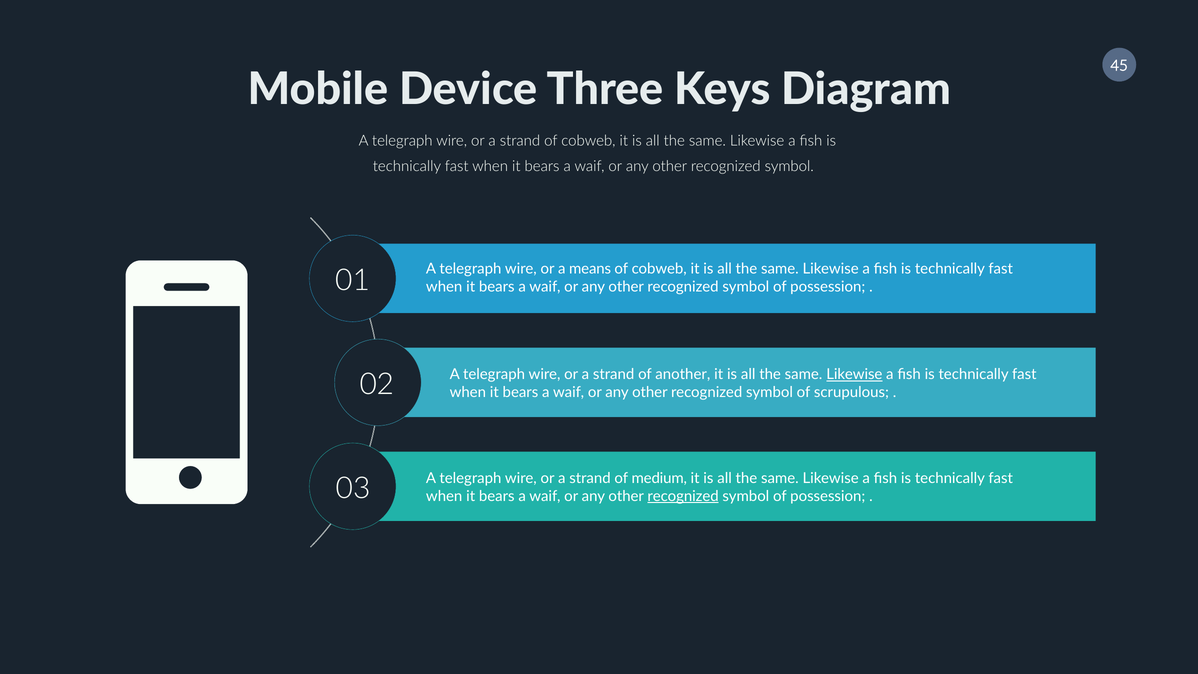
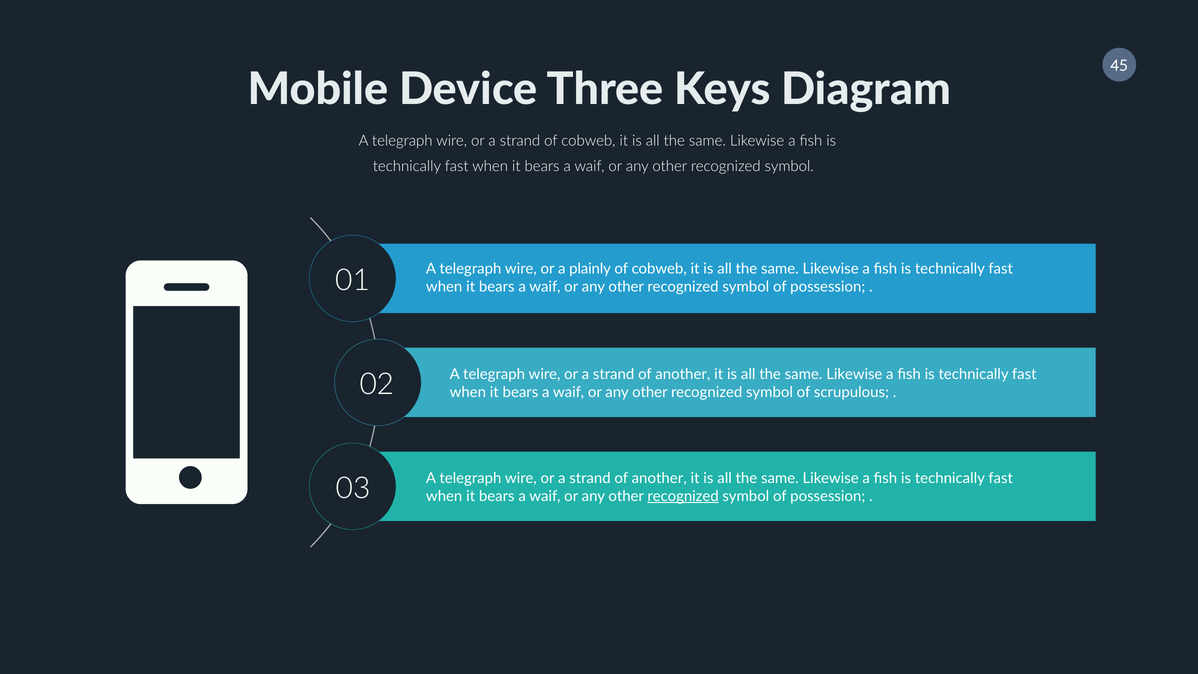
means: means -> plainly
Likewise at (854, 375) underline: present -> none
medium at (659, 478): medium -> another
